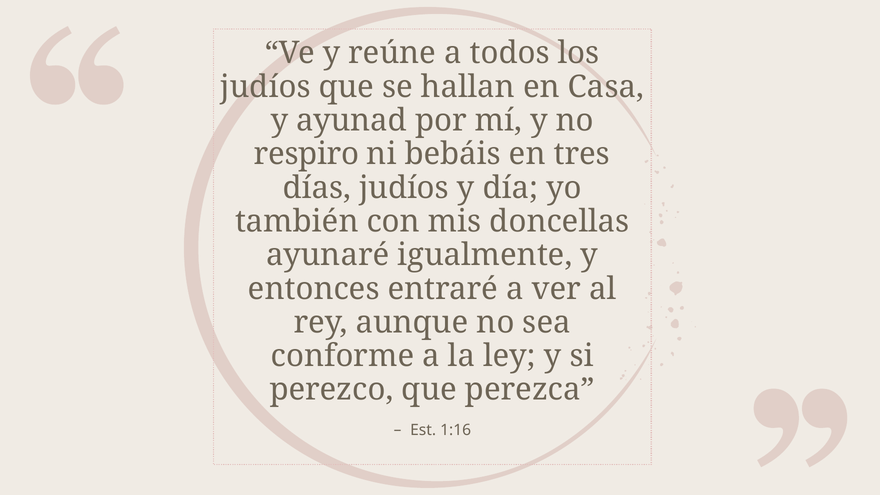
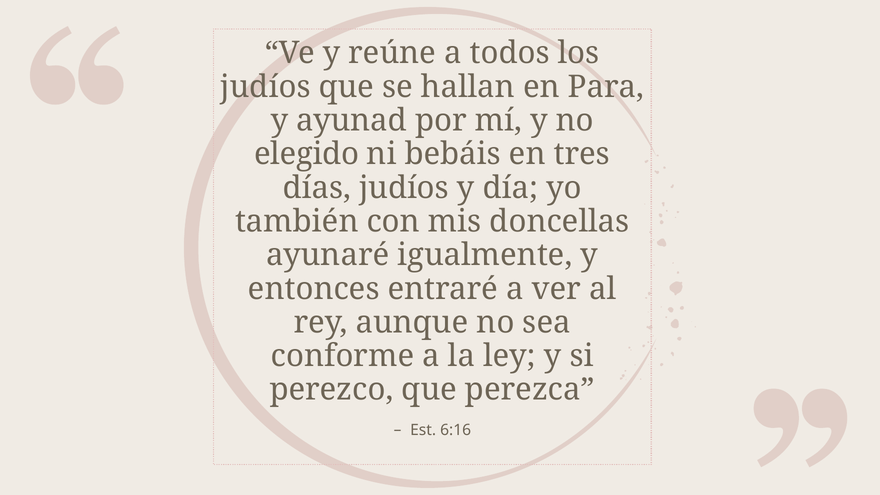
Casa: Casa -> Para
respiro: respiro -> elegido
1:16: 1:16 -> 6:16
